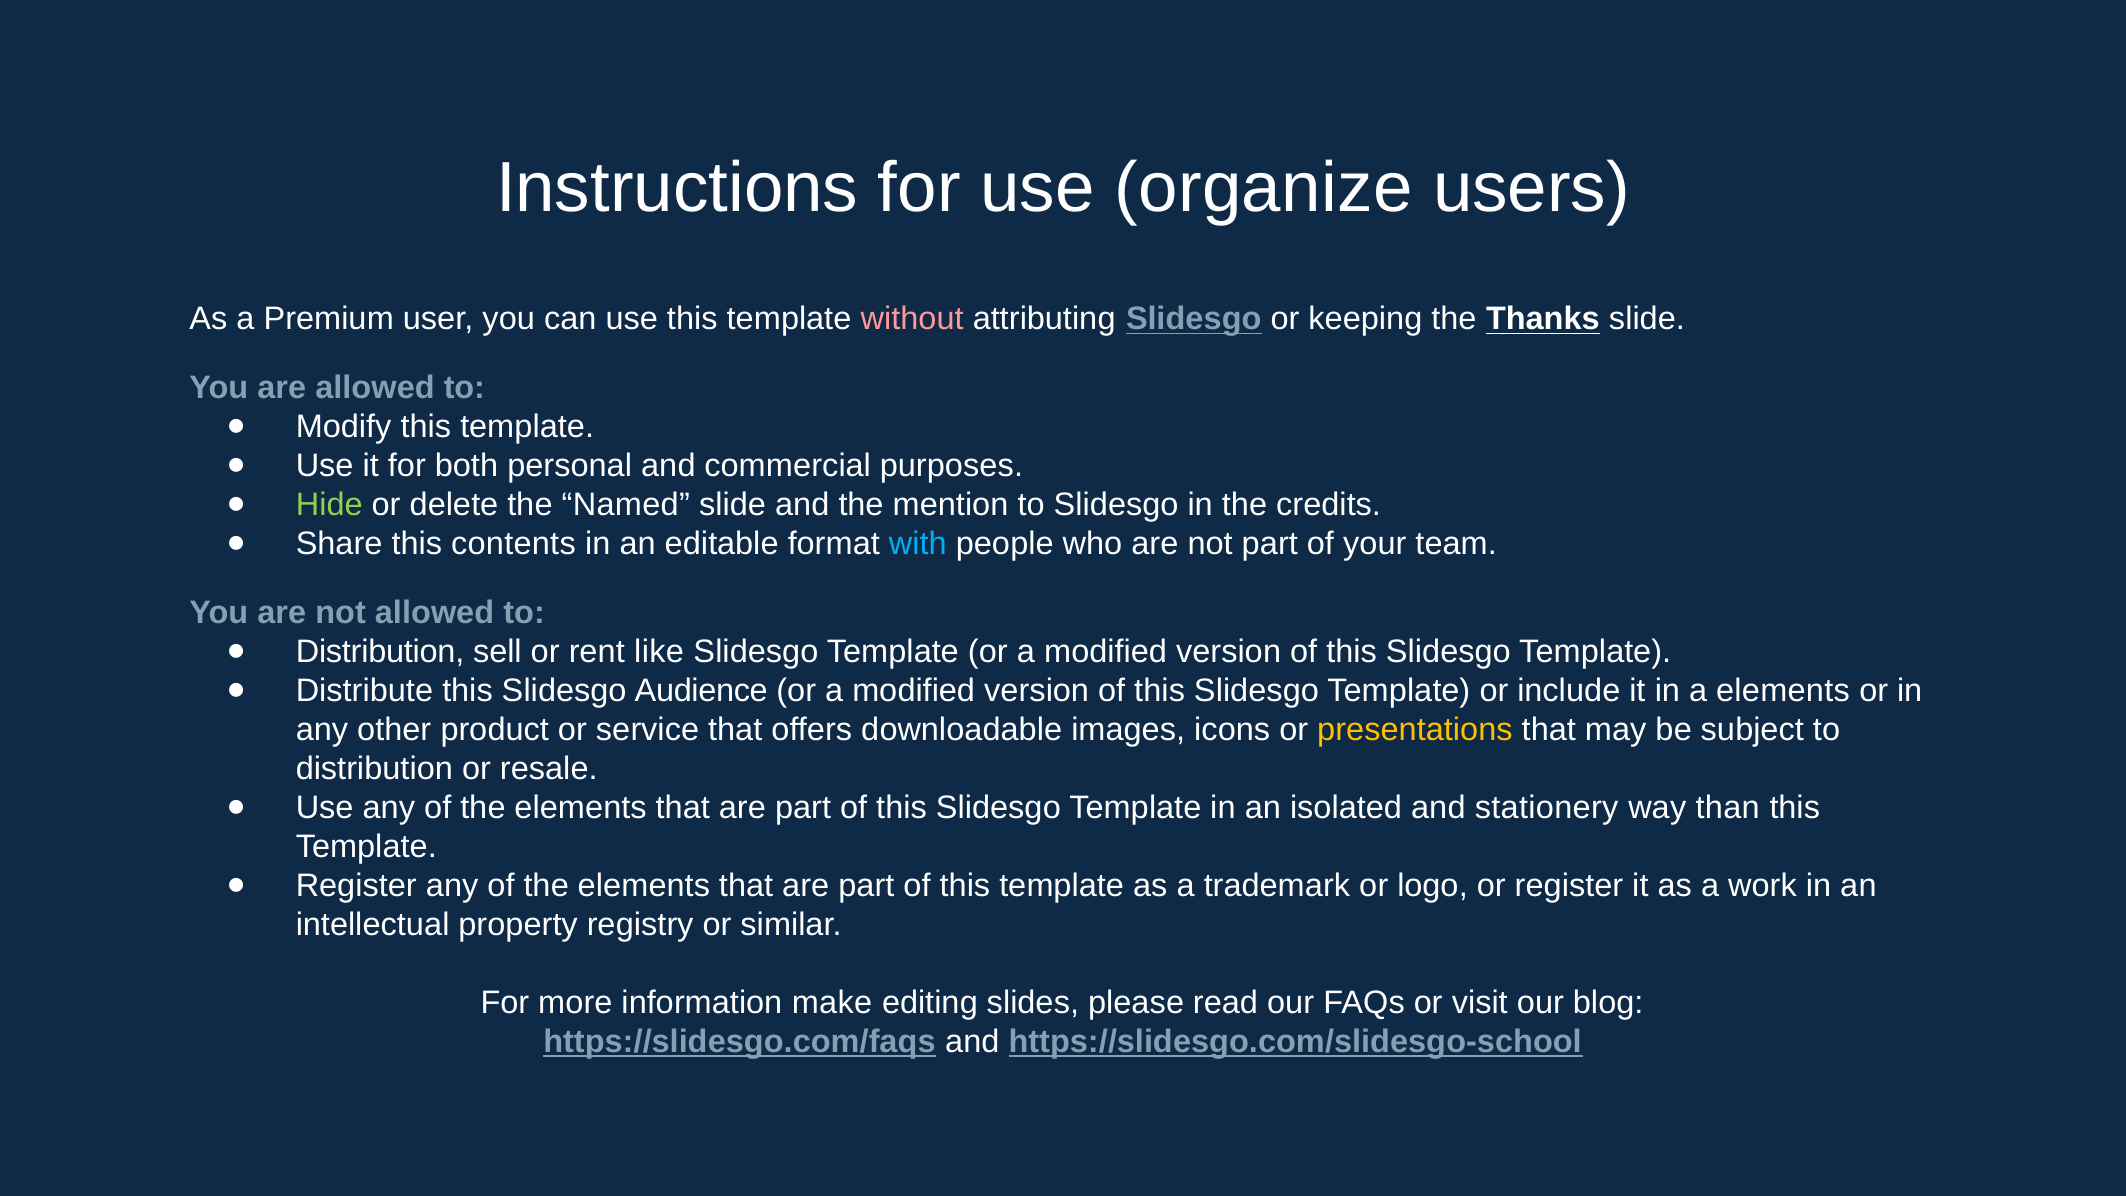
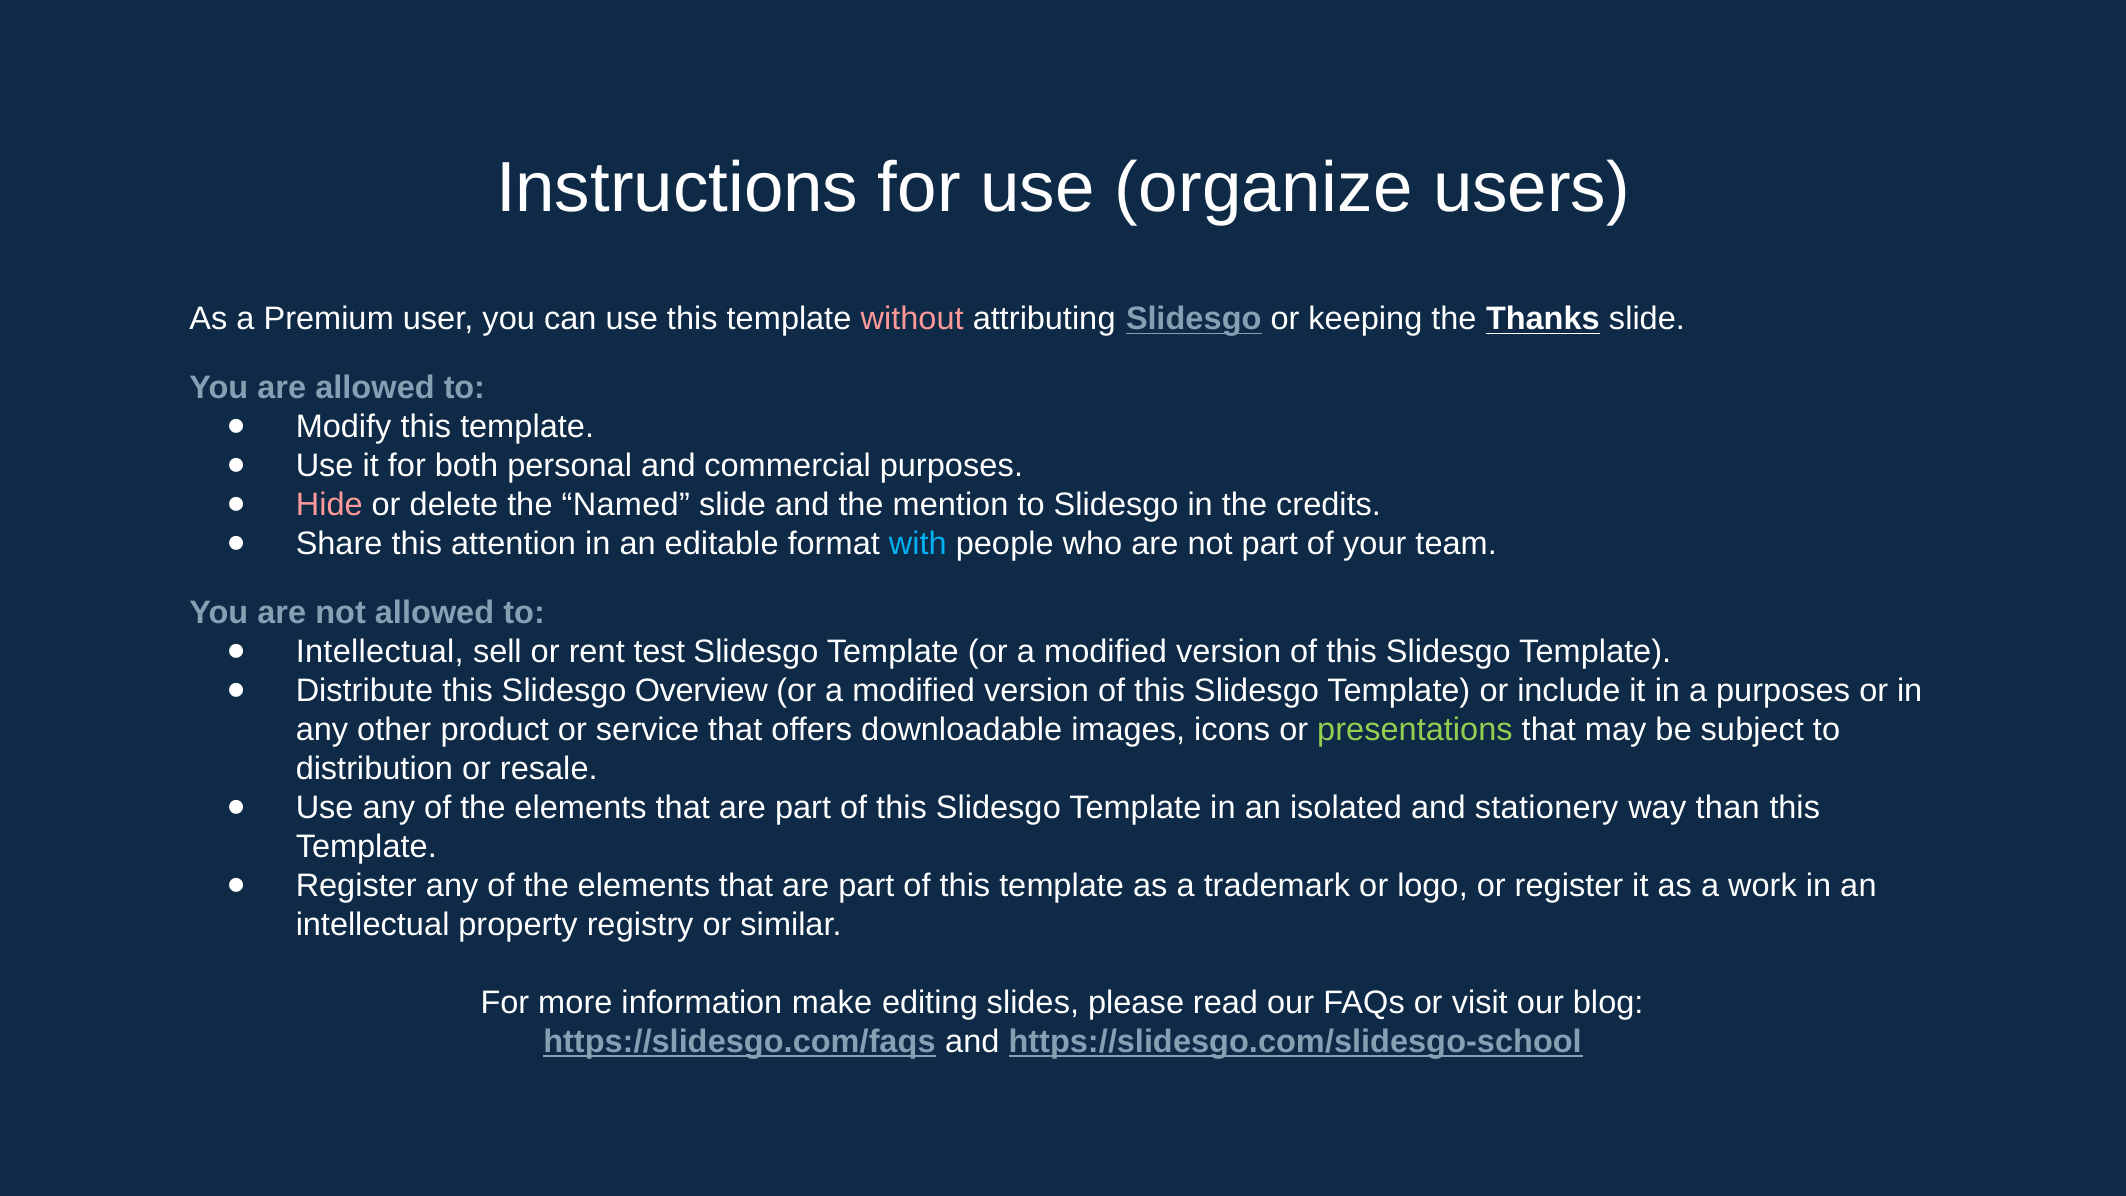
Hide colour: light green -> pink
contents: contents -> attention
Distribution at (380, 651): Distribution -> Intellectual
like: like -> test
Audience: Audience -> Overview
a elements: elements -> purposes
presentations colour: yellow -> light green
